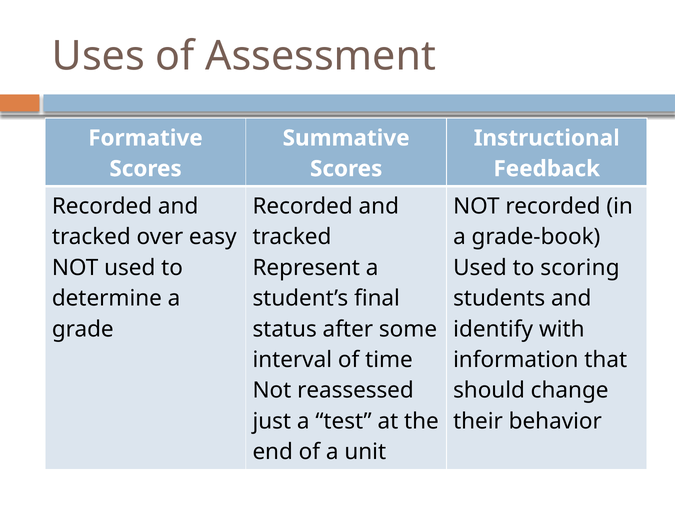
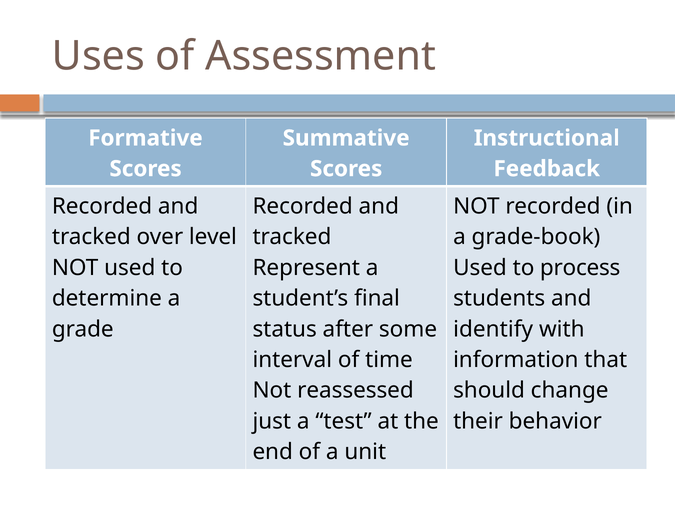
easy: easy -> level
scoring: scoring -> process
